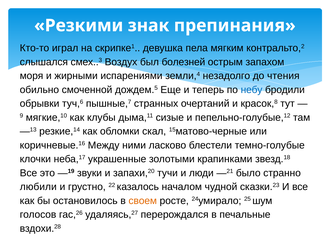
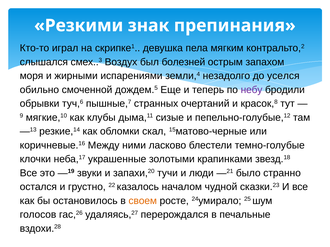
чтения: чтения -> уселся
небу colour: blue -> purple
любили: любили -> остался
